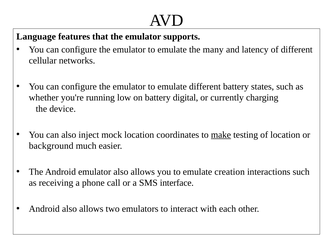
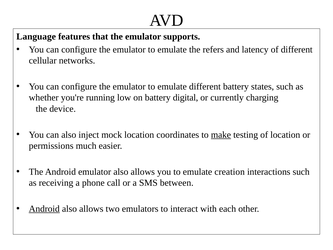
many: many -> refers
background: background -> permissions
interface: interface -> between
Android at (44, 209) underline: none -> present
